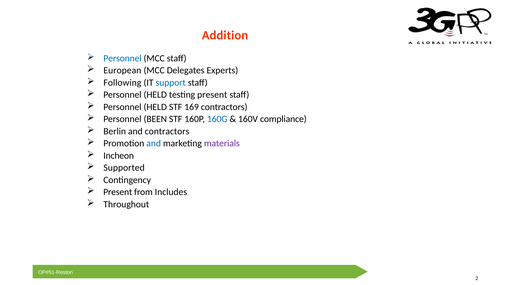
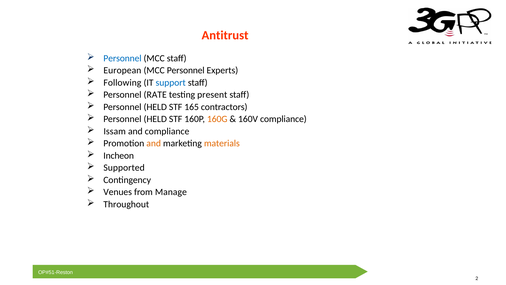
Addition: Addition -> Antitrust
MCC Delegates: Delegates -> Personnel
HELD at (155, 95): HELD -> RATE
169: 169 -> 165
BEEN at (155, 119): BEEN -> HELD
160G colour: blue -> orange
Berlin: Berlin -> Issam
and contractors: contractors -> compliance
and at (154, 143) colour: blue -> orange
materials colour: purple -> orange
Present at (118, 192): Present -> Venues
Includes: Includes -> Manage
